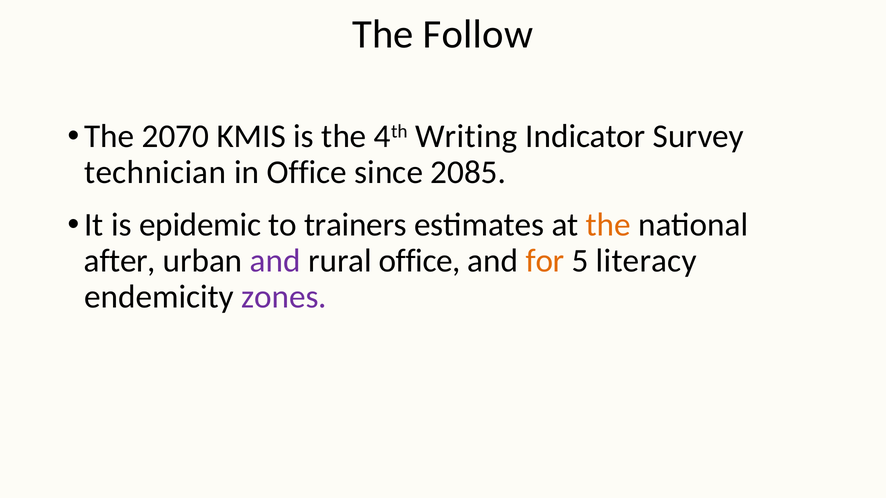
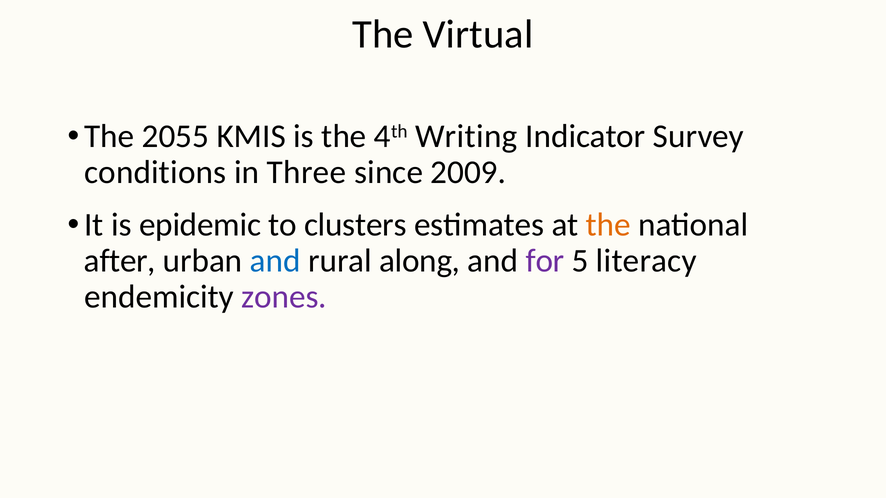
Follow: Follow -> Virtual
2070: 2070 -> 2055
technician: technician -> conditions
in Office: Office -> Three
2085: 2085 -> 2009
trainers: trainers -> clusters
and at (275, 261) colour: purple -> blue
rural office: office -> along
for colour: orange -> purple
